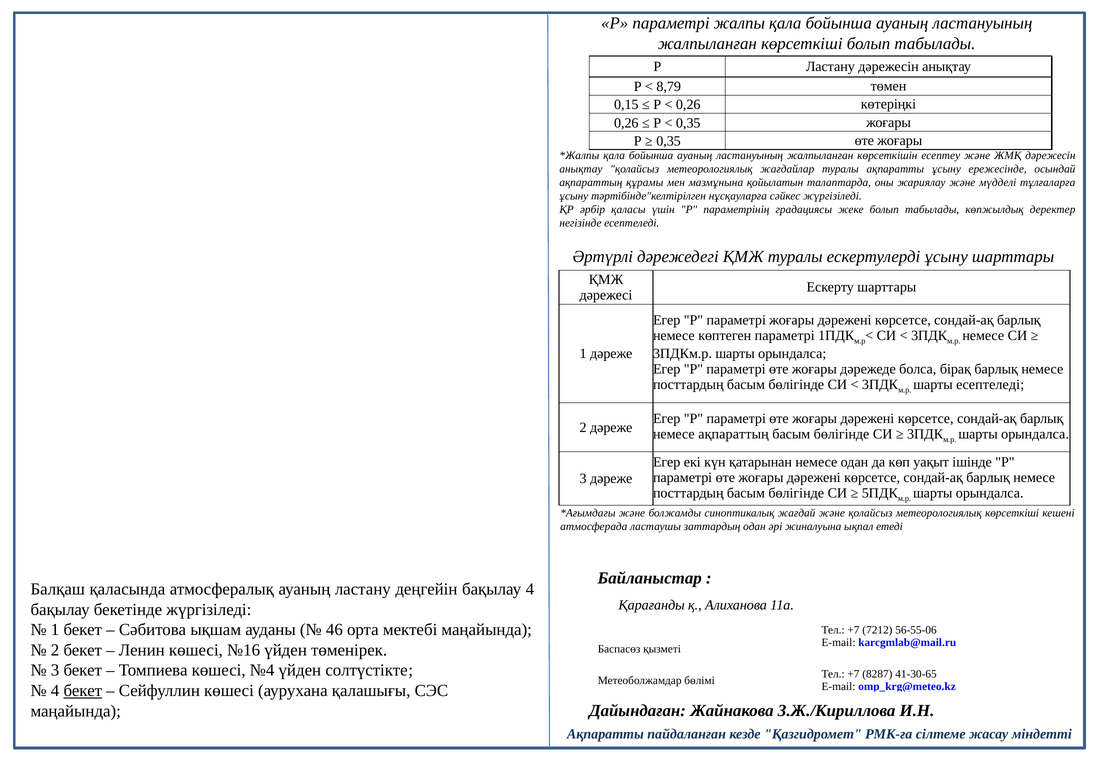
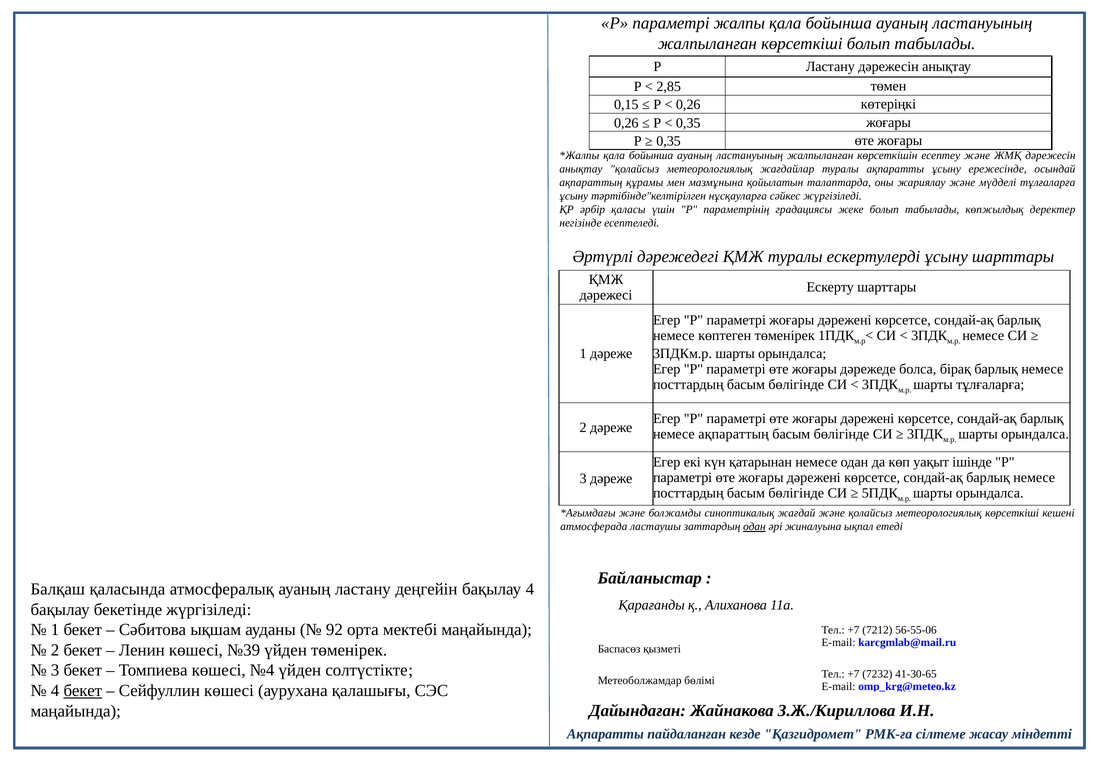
8,79: 8,79 -> 2,85
көптеген параметрі: параметрі -> төменірек
шарты есептеледі: есептеледі -> тұлғаларға
одан at (754, 527) underline: none -> present
46: 46 -> 92
№16: №16 -> №39
8287: 8287 -> 7232
